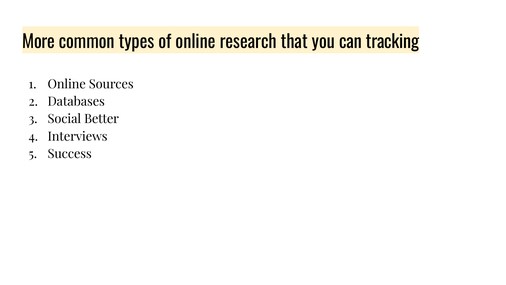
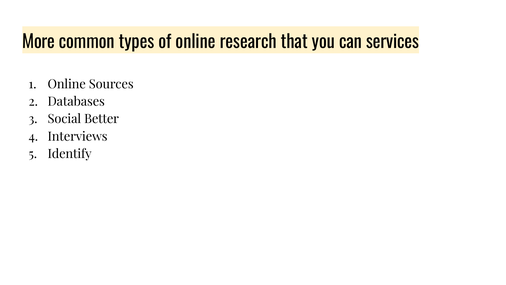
tracking: tracking -> services
Success: Success -> Identify
